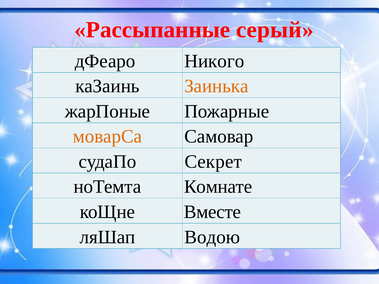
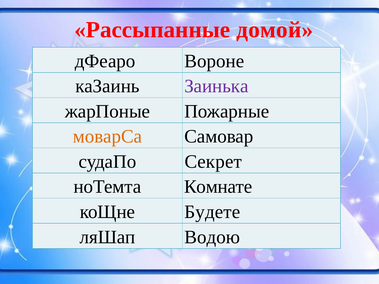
серый: серый -> домой
Никого: Никого -> Вороне
Заинька colour: orange -> purple
Вместе: Вместе -> Будете
